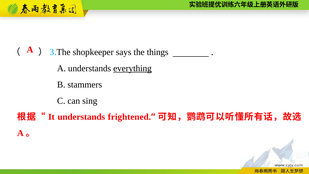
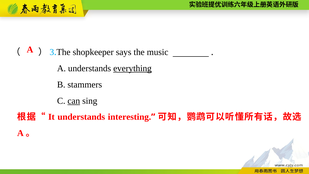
things: things -> music
can underline: none -> present
frightened: frightened -> interesting
